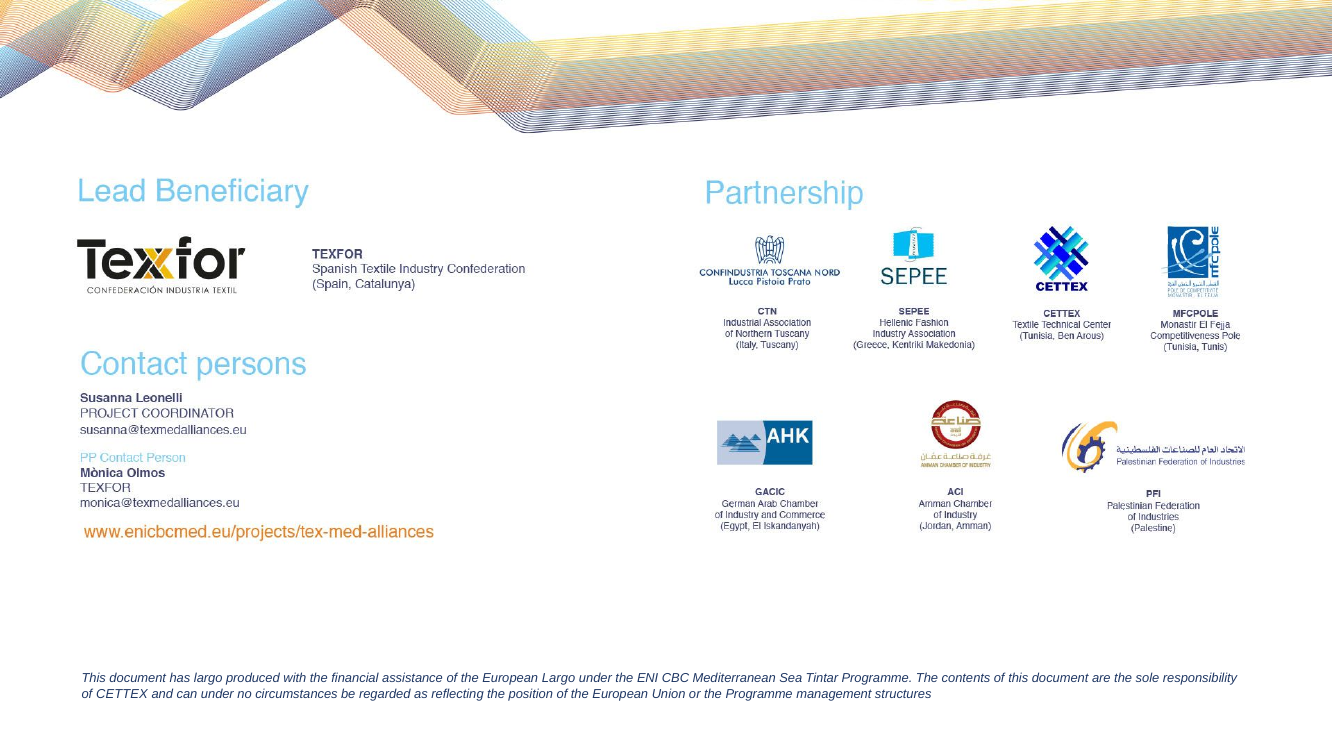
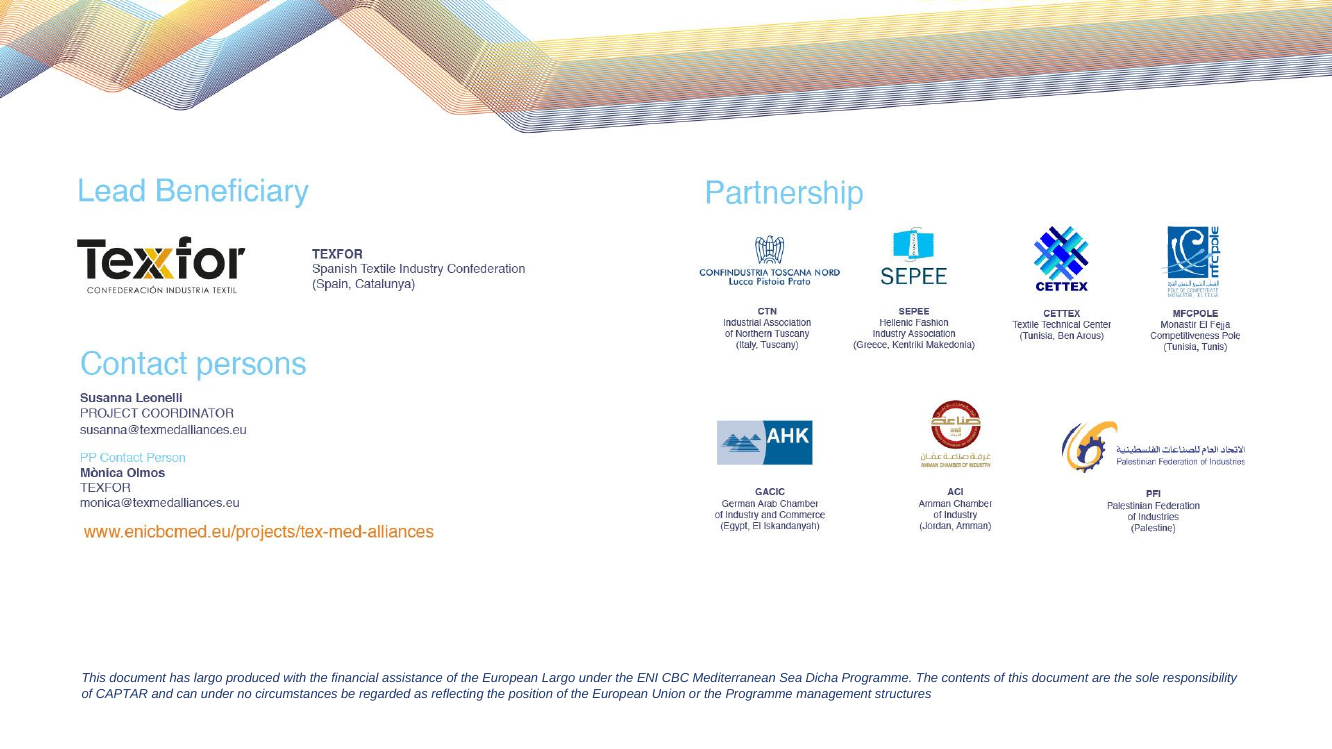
Tintar: Tintar -> Dicha
CETTEX: CETTEX -> CAPTAR
